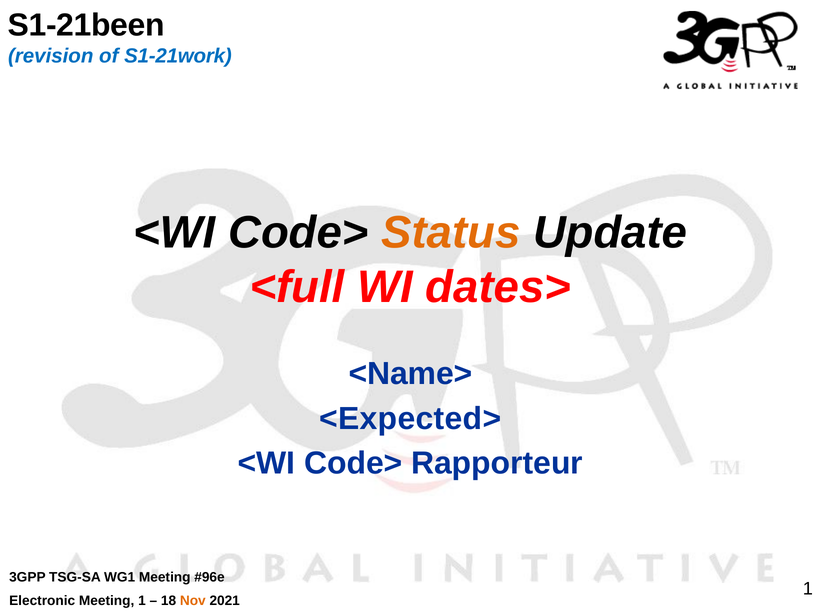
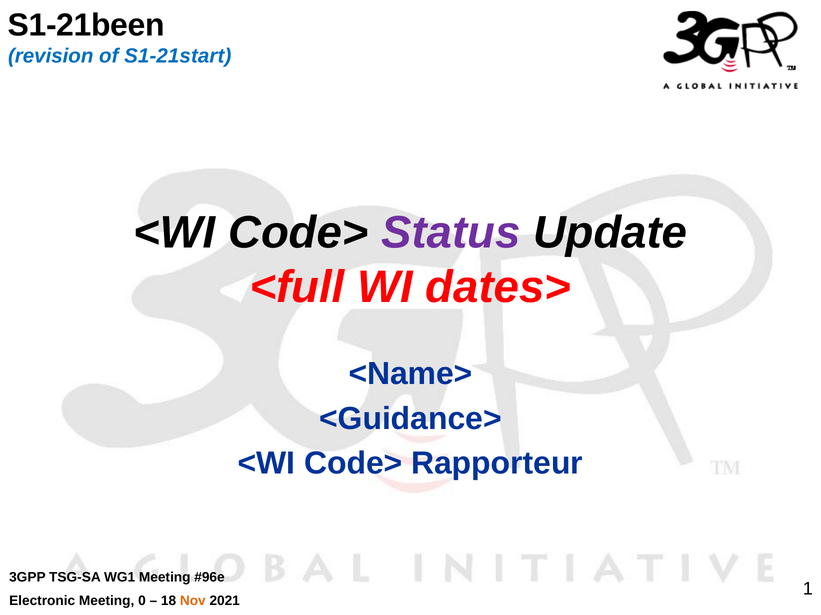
S1-21work: S1-21work -> S1-21start
Status colour: orange -> purple
<Expected>: <Expected> -> <Guidance>
Meeting 1: 1 -> 0
